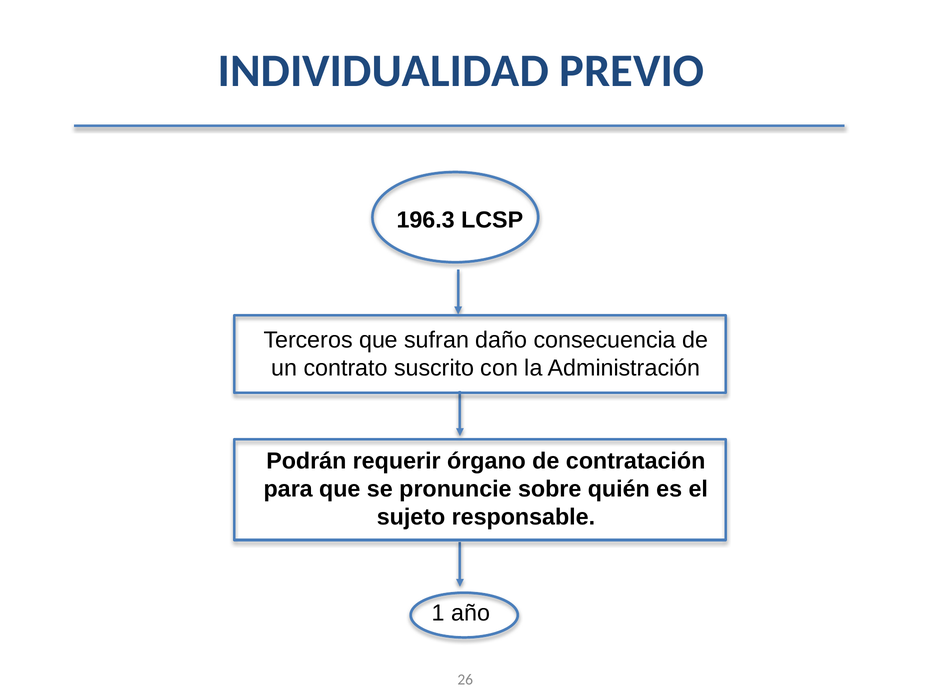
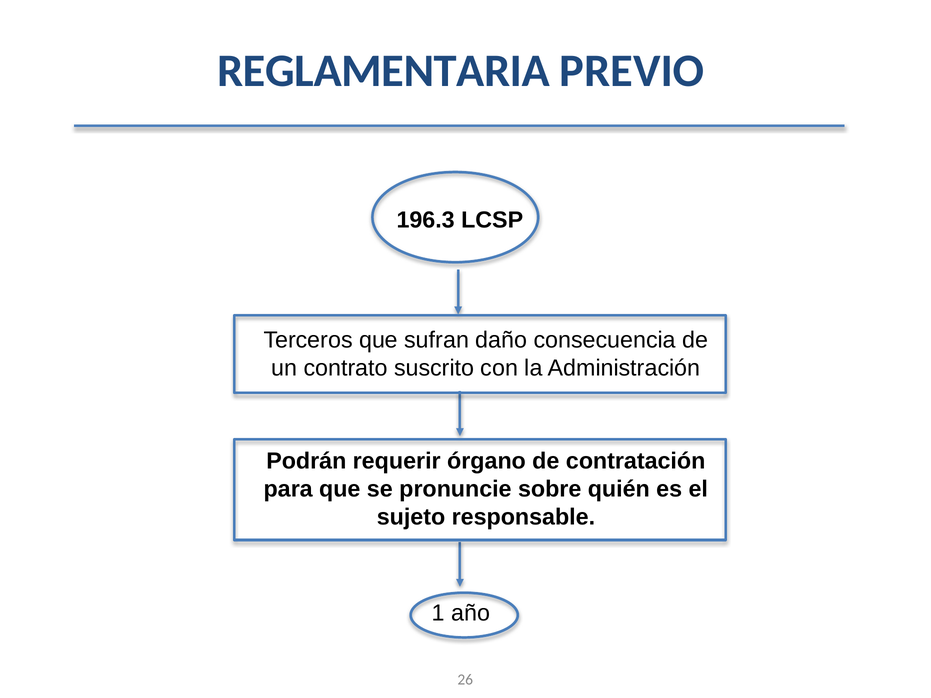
INDIVIDUALIDAD: INDIVIDUALIDAD -> REGLAMENTARIA
